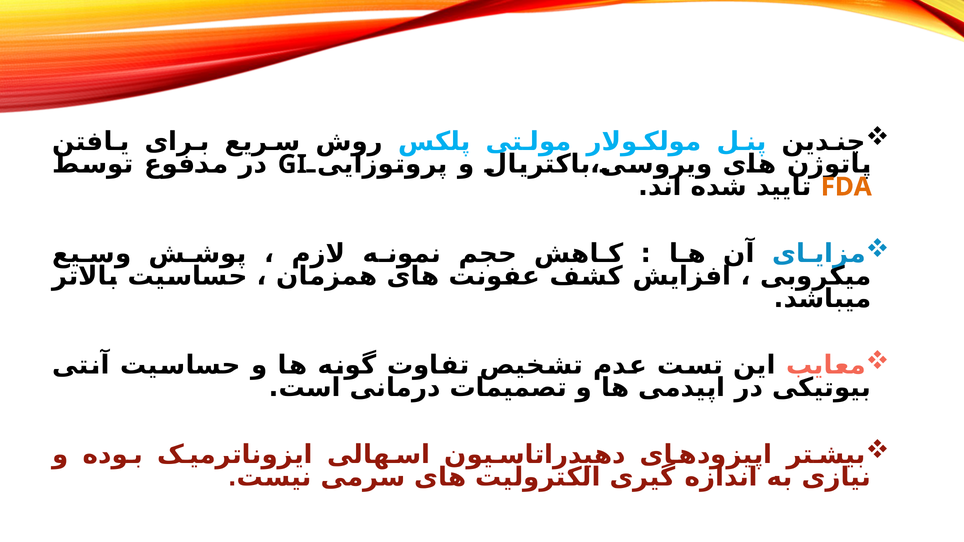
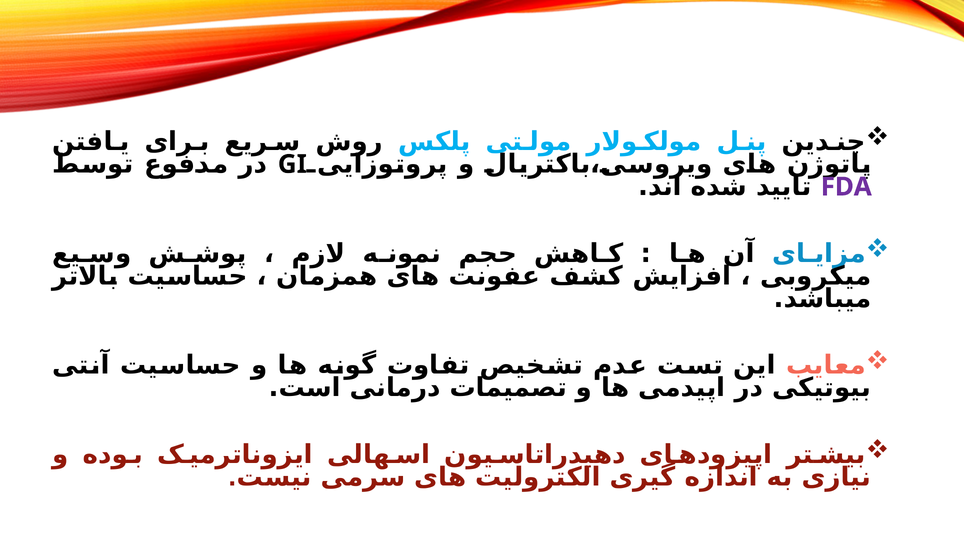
FDA colour: orange -> purple
